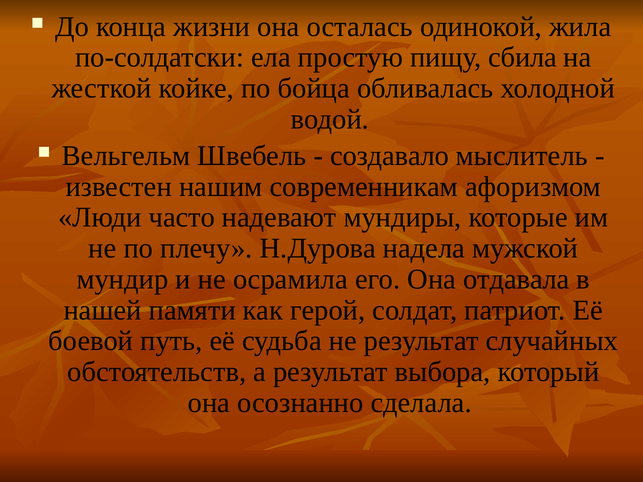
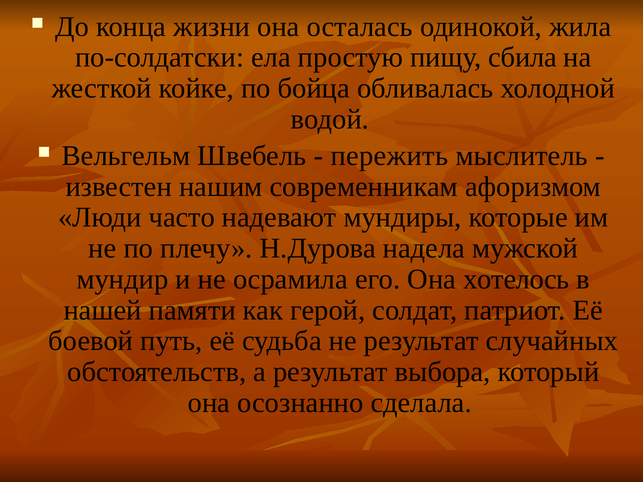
создавало: создавало -> пережить
отдавала: отдавала -> хотелось
